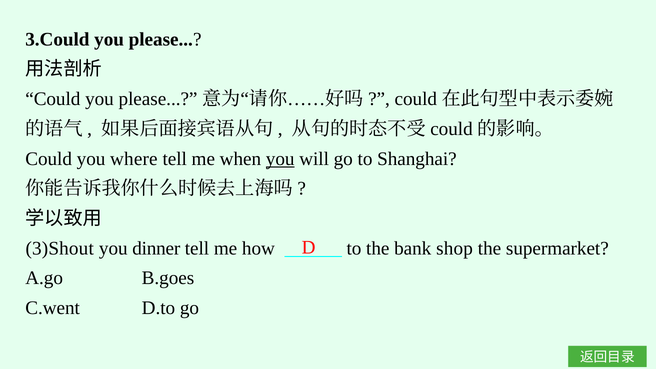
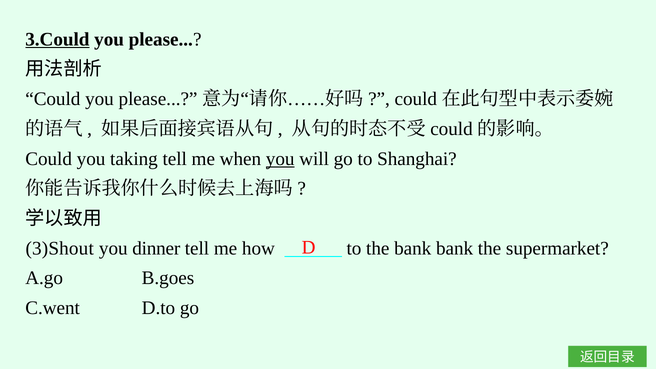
3.Could underline: none -> present
where: where -> taking
bank shop: shop -> bank
